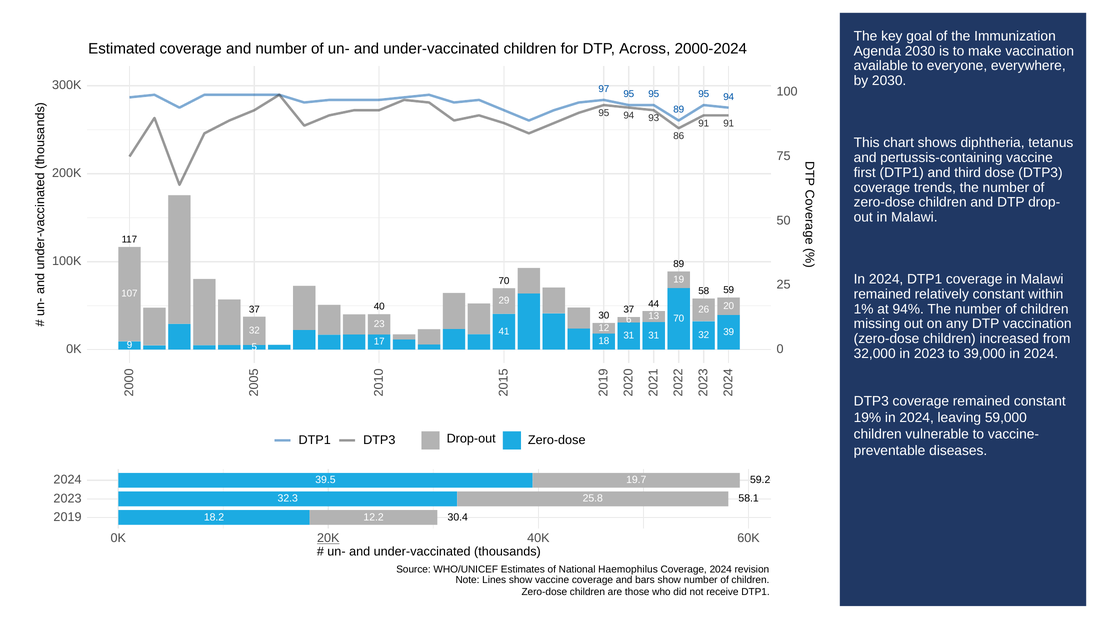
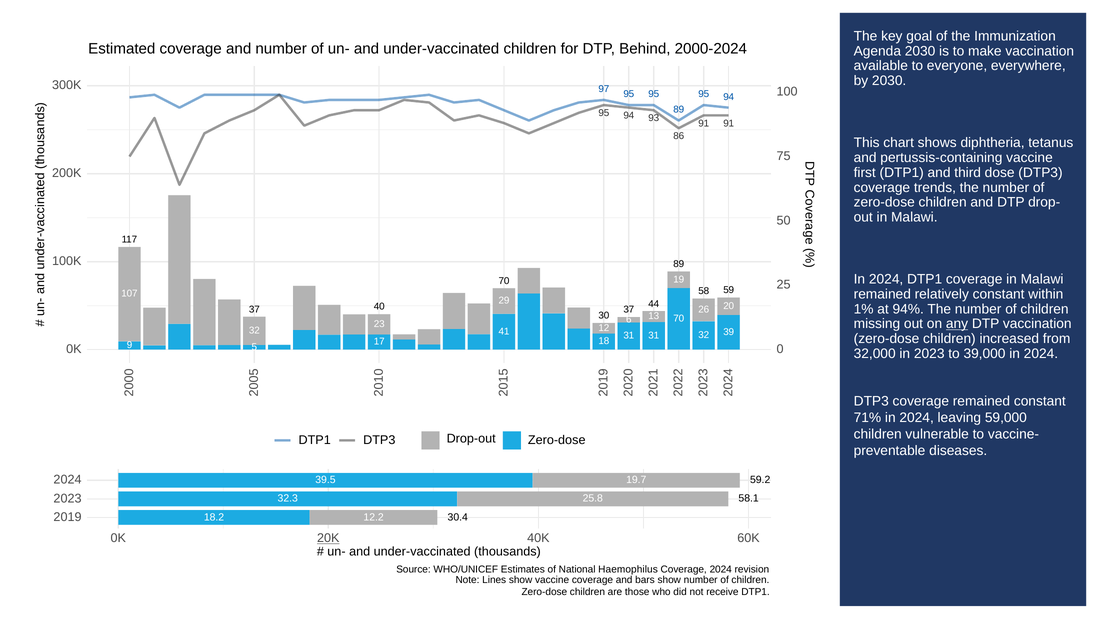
Across: Across -> Behind
any underline: none -> present
19%: 19% -> 71%
